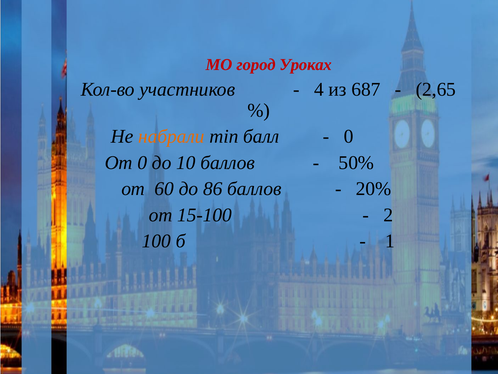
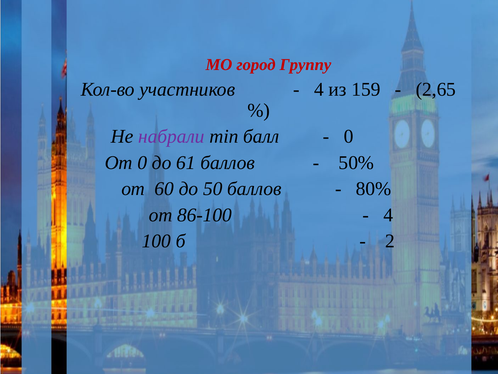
Уроках: Уроках -> Группу
687: 687 -> 159
набрали colour: orange -> purple
10: 10 -> 61
86: 86 -> 50
20%: 20% -> 80%
15-100: 15-100 -> 86-100
2 at (388, 215): 2 -> 4
1: 1 -> 2
